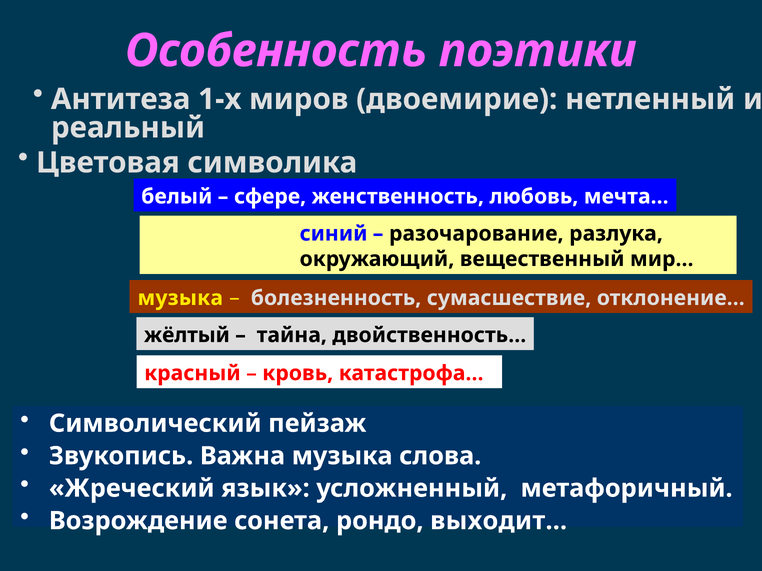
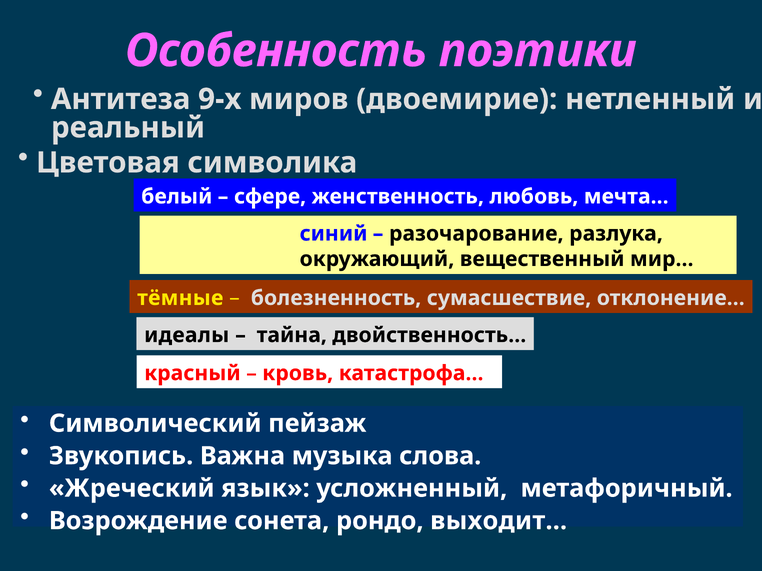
1-х: 1-х -> 9-х
музыка at (180, 298): музыка -> тёмные
жёлтый: жёлтый -> идеалы
